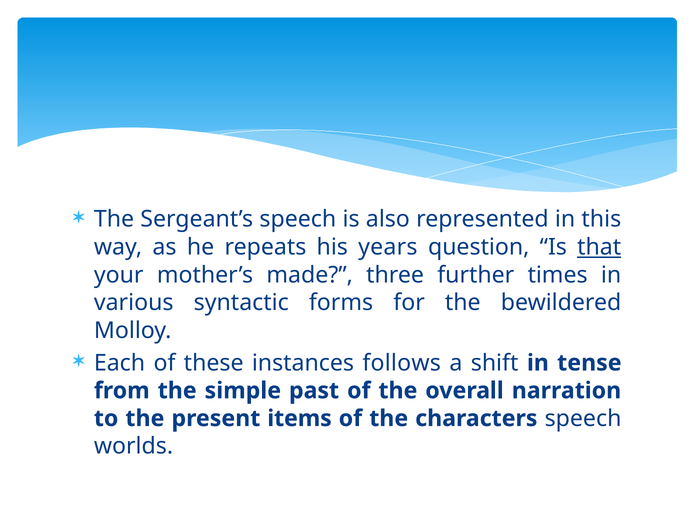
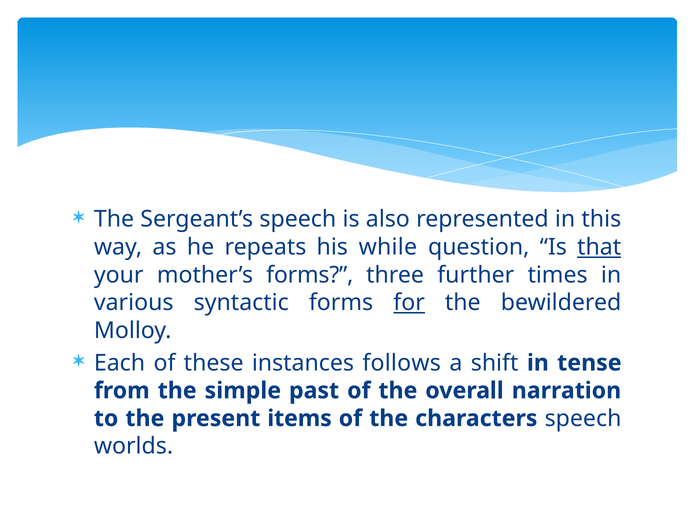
years: years -> while
mother’s made: made -> forms
for underline: none -> present
